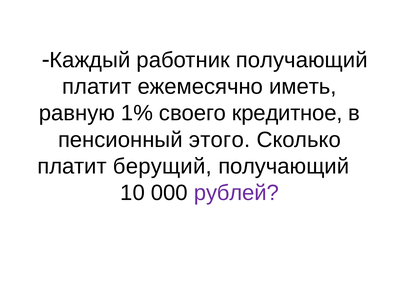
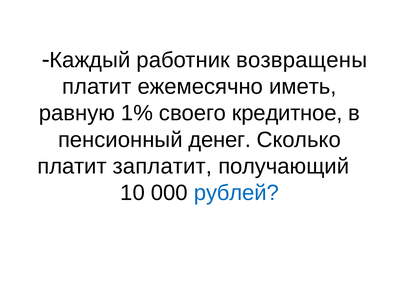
работник получающий: получающий -> возвращены
этого: этого -> денег
берущий: берущий -> заплатит
рублей colour: purple -> blue
